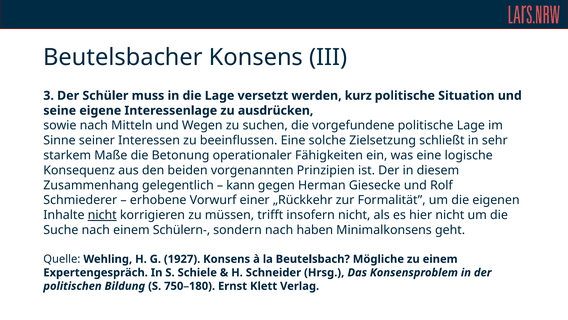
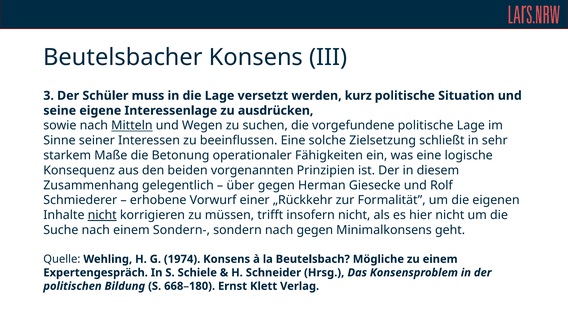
Mitteln underline: none -> present
kann: kann -> über
Schülern-: Schülern- -> Sondern-
nach haben: haben -> gegen
1927: 1927 -> 1974
750–180: 750–180 -> 668–180
